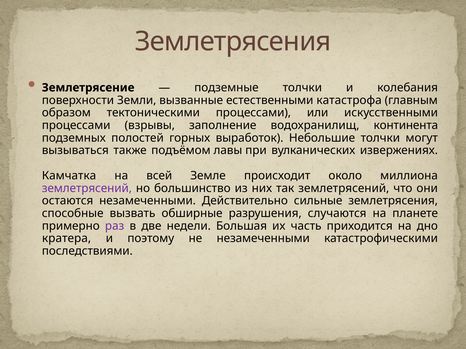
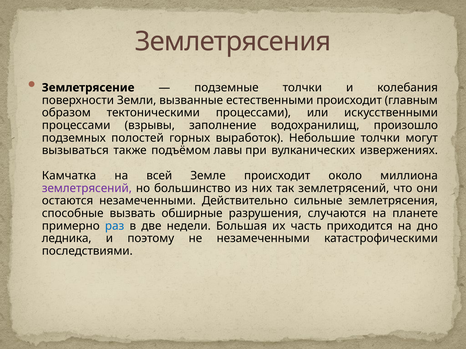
естественными катастрофа: катастрофа -> происходит
континента: континента -> произошло
раз colour: purple -> blue
кратера: кратера -> ледника
